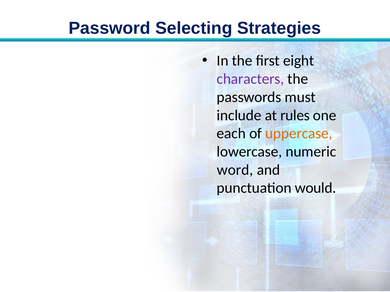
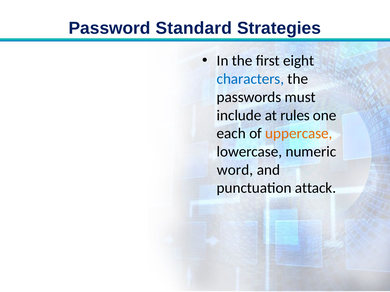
Selecting: Selecting -> Standard
characters colour: purple -> blue
would: would -> attack
